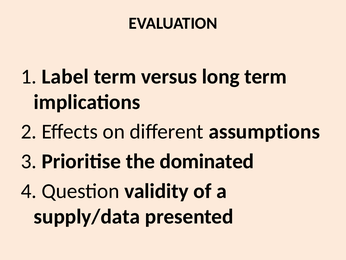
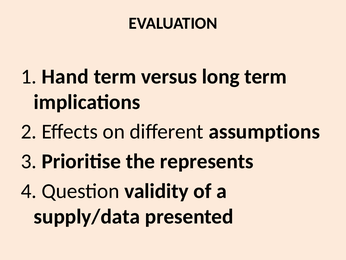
Label: Label -> Hand
dominated: dominated -> represents
